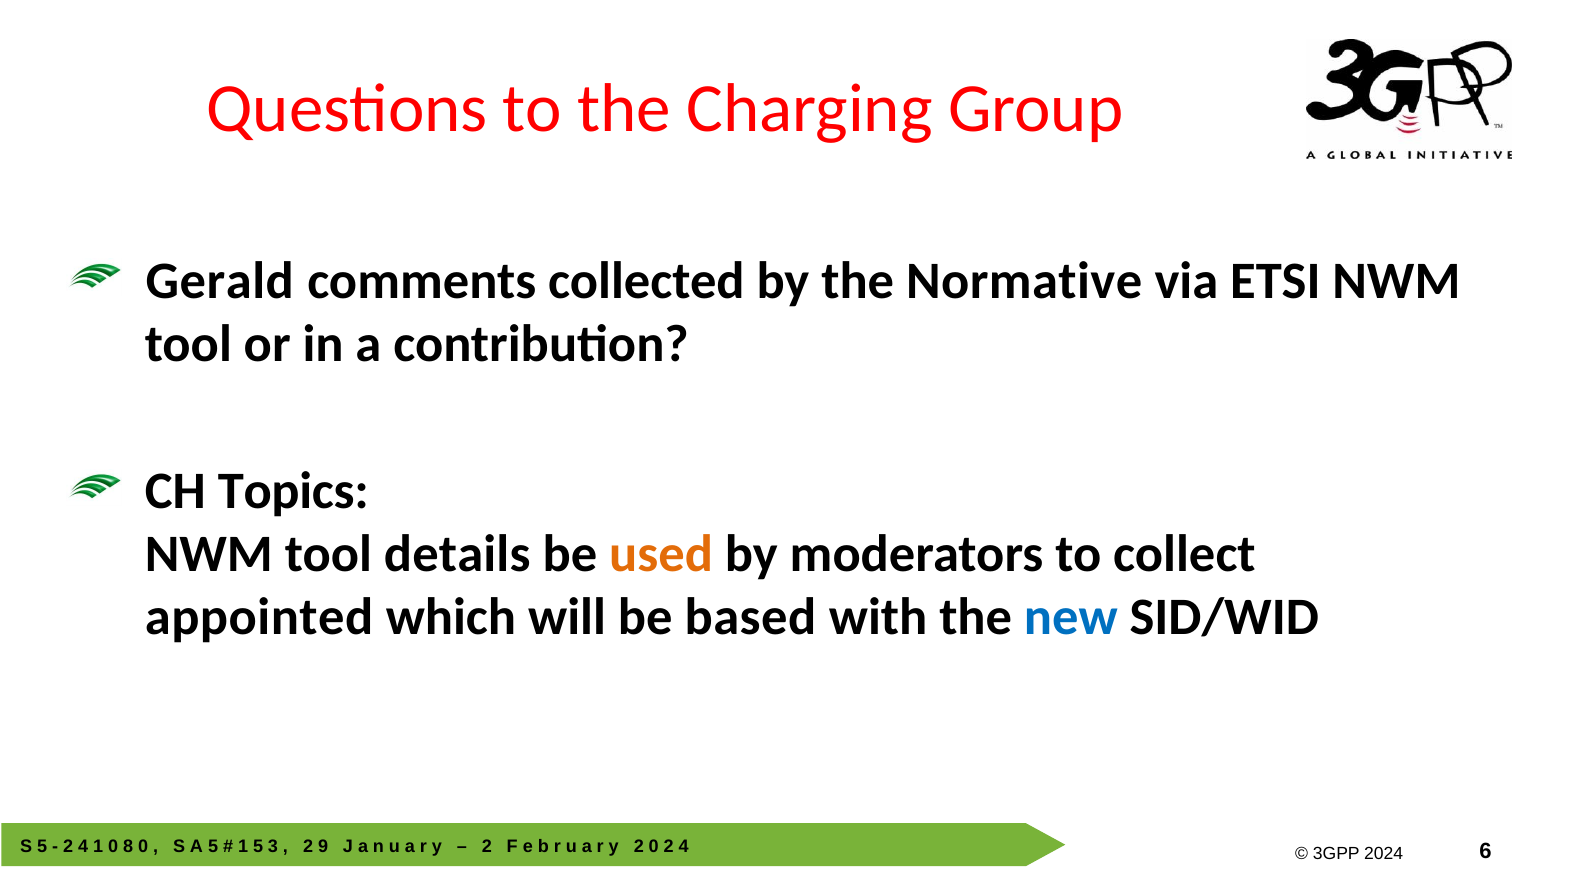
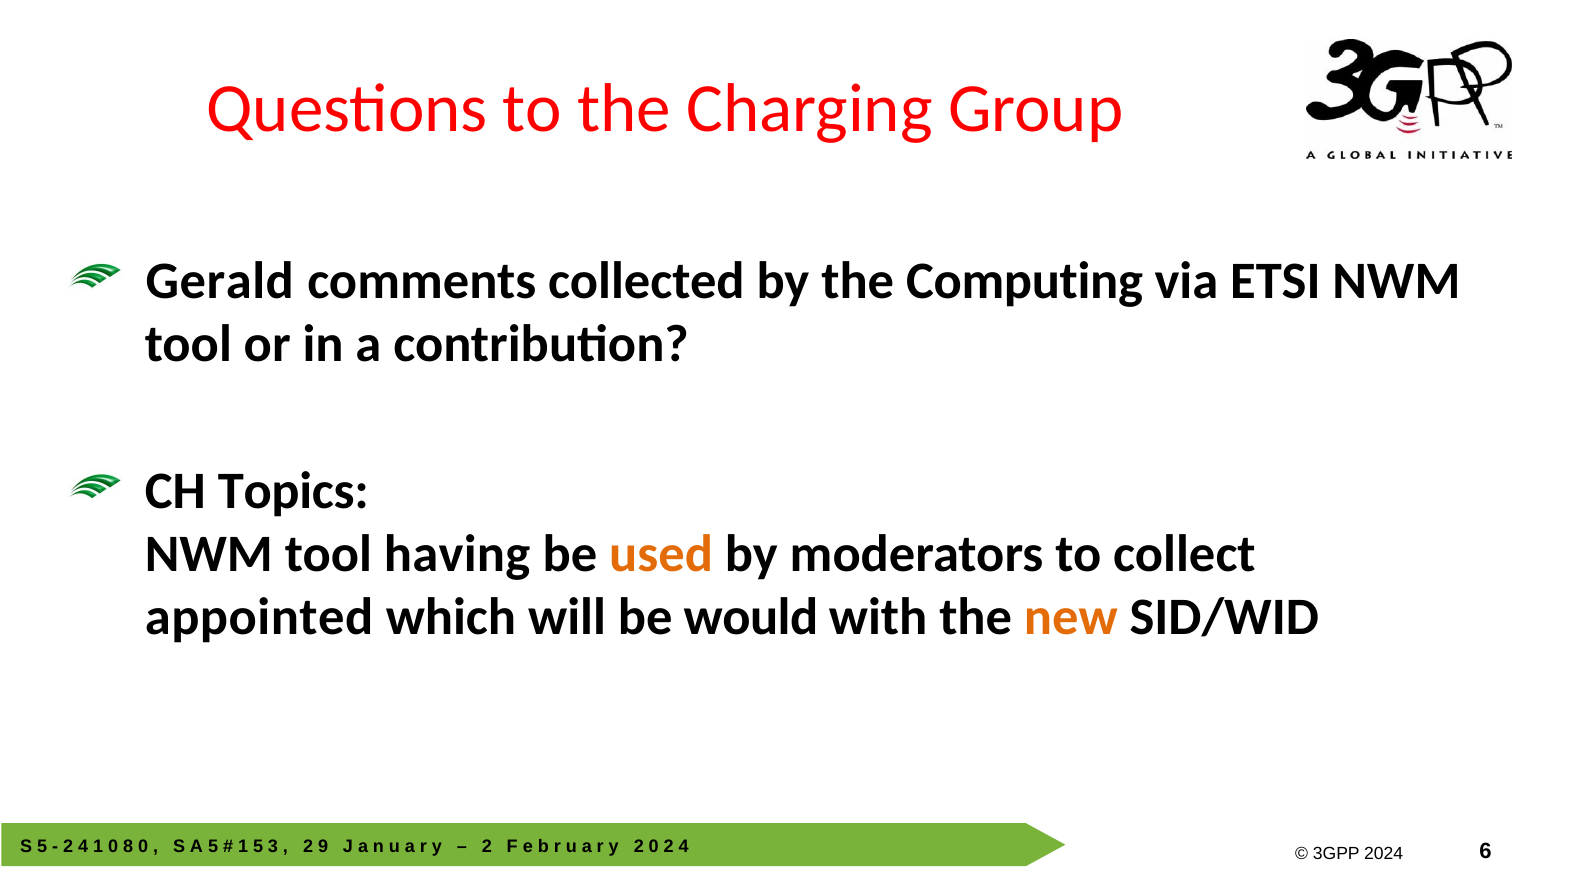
Normative: Normative -> Computing
details: details -> having
based: based -> would
new colour: blue -> orange
